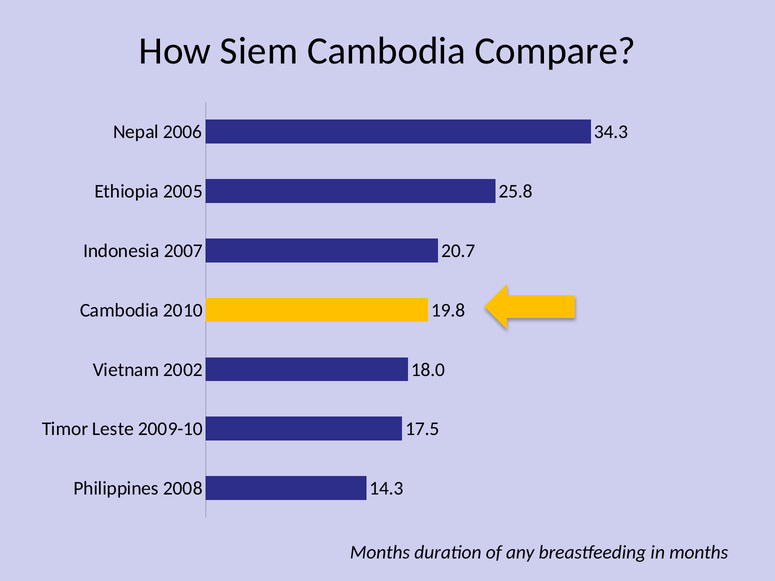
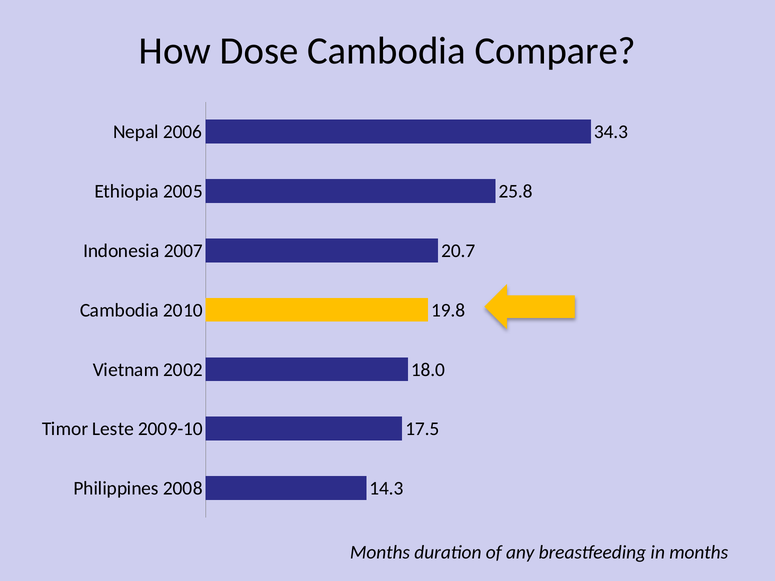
Siem: Siem -> Dose
